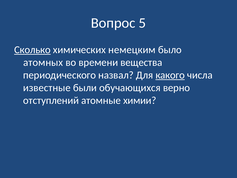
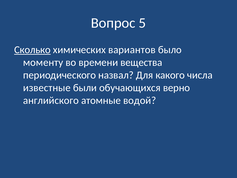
немецким: немецким -> вариантов
атомных: атомных -> моменту
какого underline: present -> none
отступлений: отступлений -> английского
химии: химии -> водой
